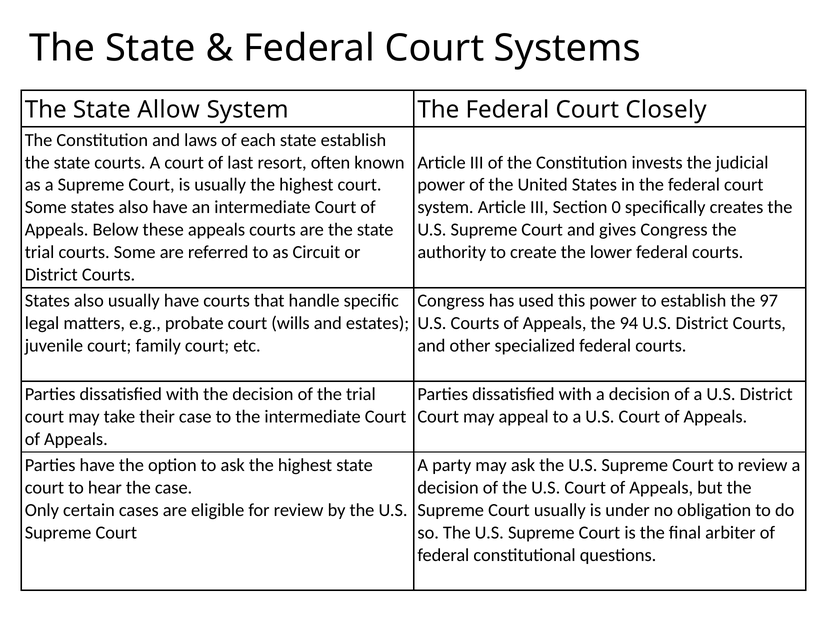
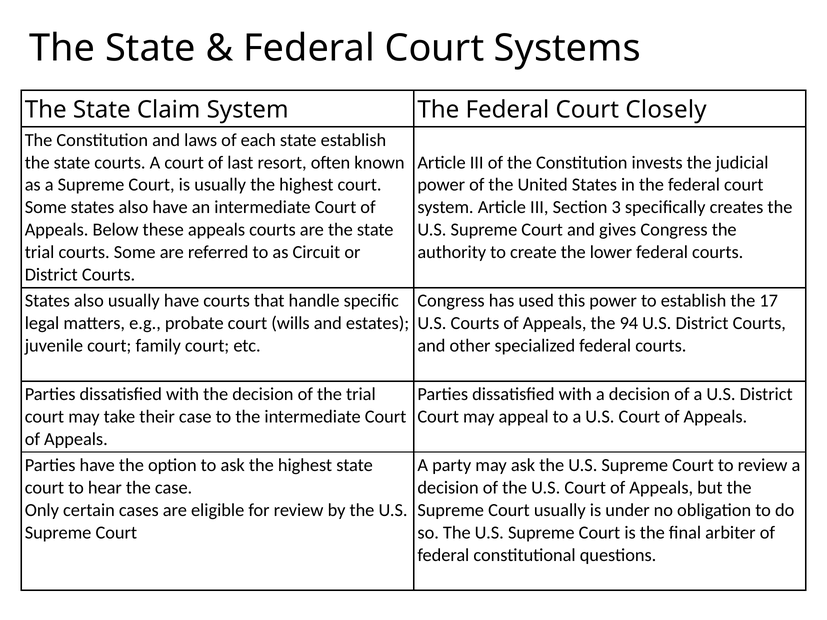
Allow: Allow -> Claim
0: 0 -> 3
97: 97 -> 17
